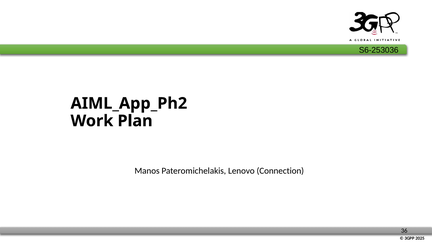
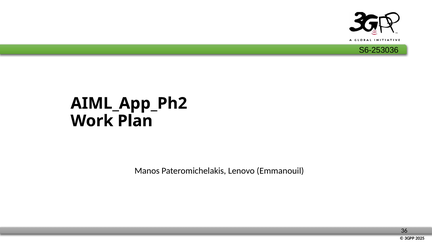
Connection: Connection -> Emmanouil
